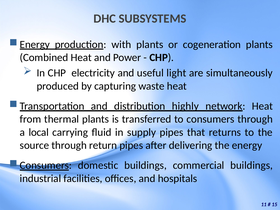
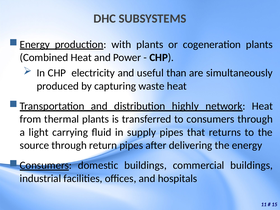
light: light -> than
local: local -> light
